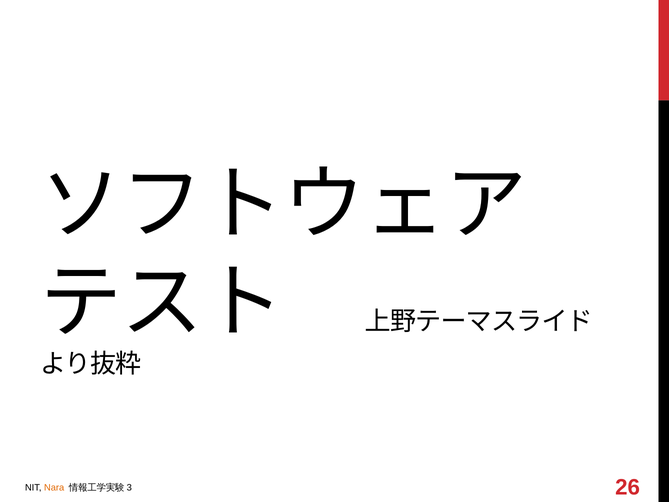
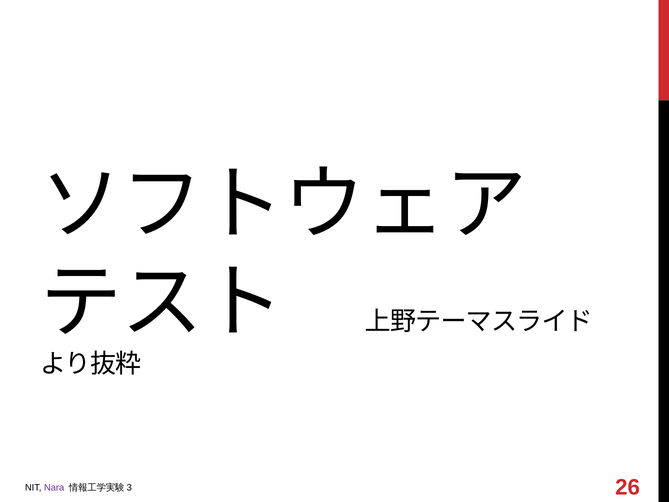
Nara colour: orange -> purple
